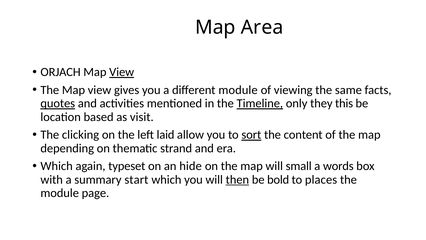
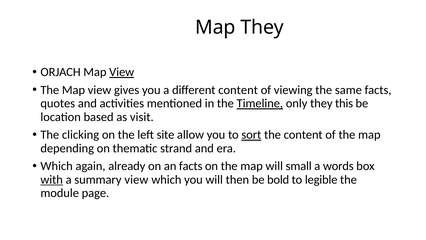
Map Area: Area -> They
different module: module -> content
quotes underline: present -> none
laid: laid -> site
typeset: typeset -> already
an hide: hide -> facts
with underline: none -> present
summary start: start -> view
then underline: present -> none
places: places -> legible
